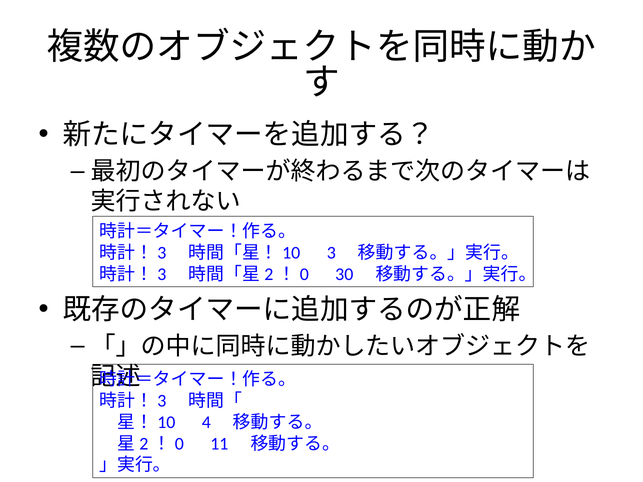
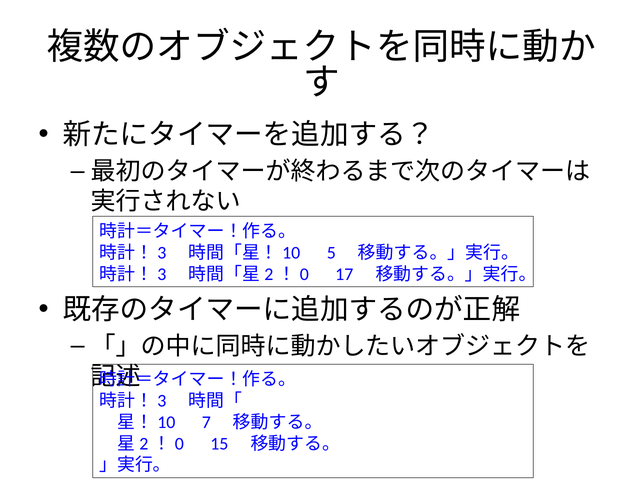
3: 3 -> 5
30: 30 -> 17
4: 4 -> 7
11: 11 -> 15
